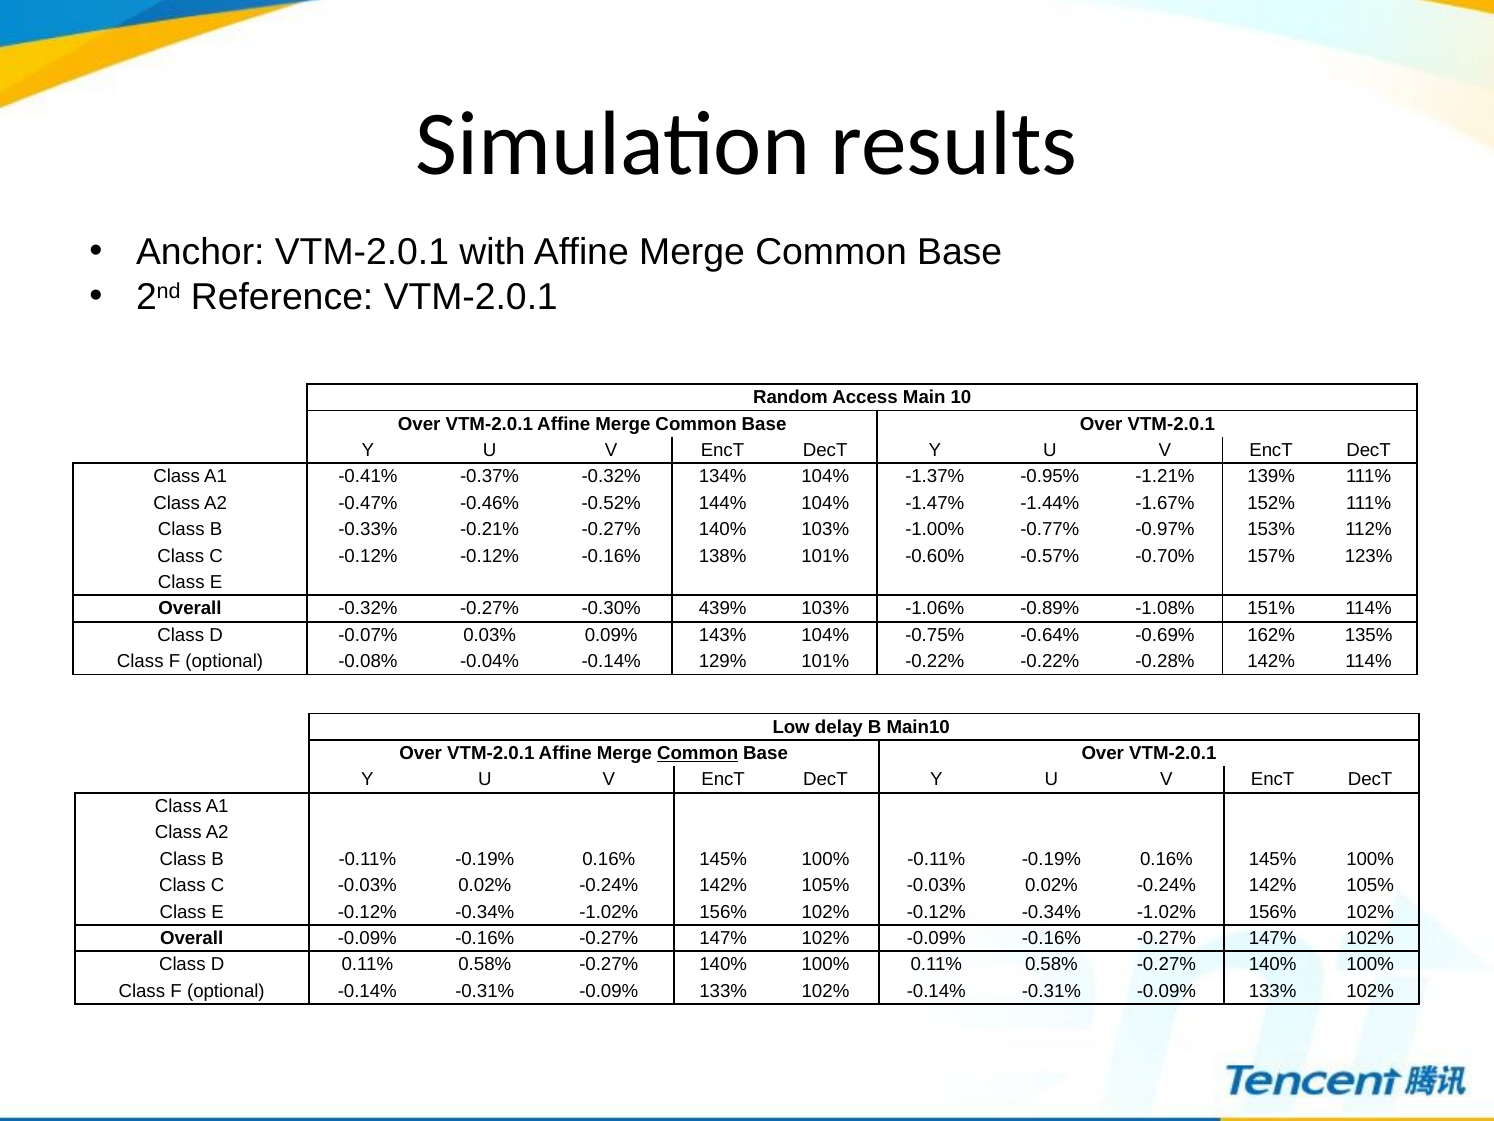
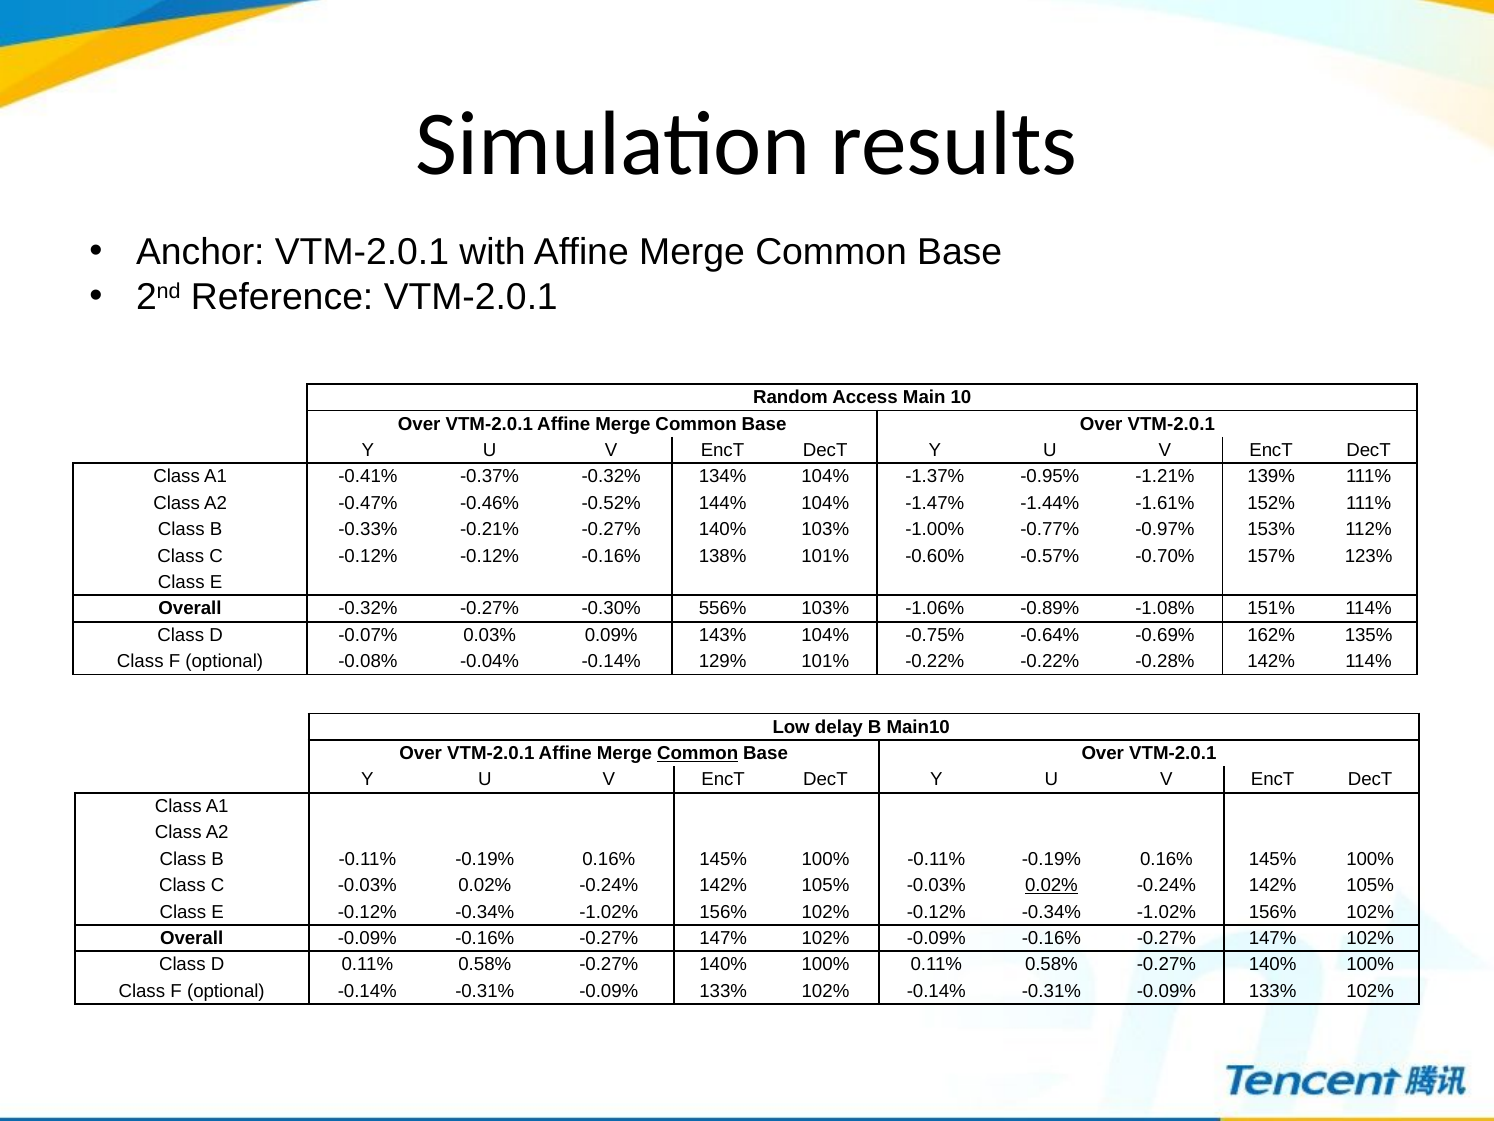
-1.67%: -1.67% -> -1.61%
439%: 439% -> 556%
0.02% at (1051, 885) underline: none -> present
